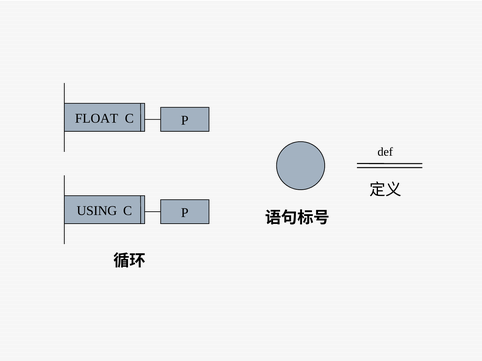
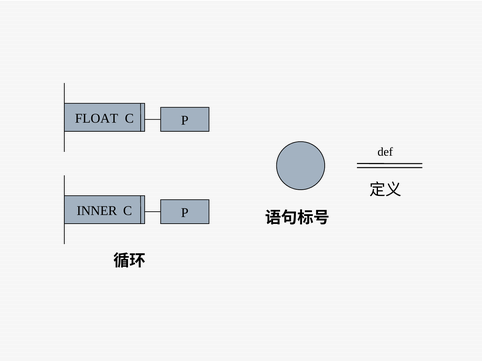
USING: USING -> INNER
